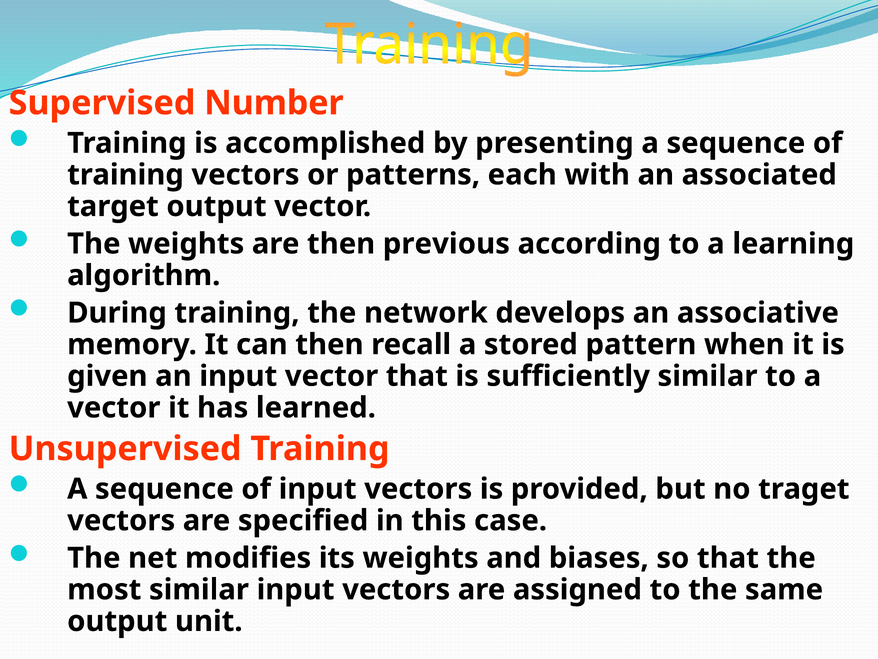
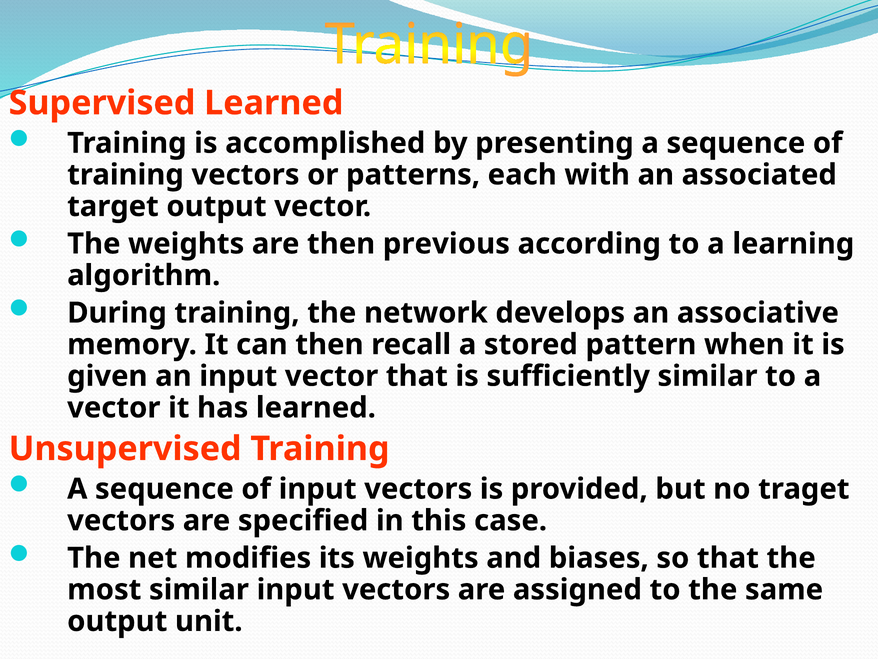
Supervised Number: Number -> Learned
